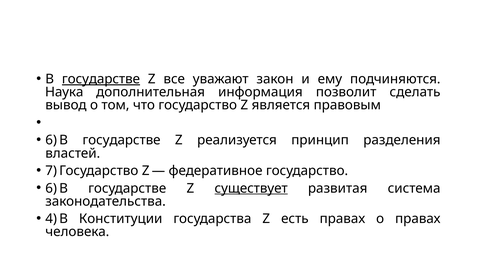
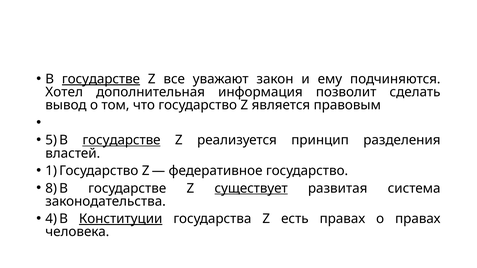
Наука: Наука -> Хотел
6 at (51, 140): 6 -> 5
государстве at (122, 140) underline: none -> present
7: 7 -> 1
6 at (51, 188): 6 -> 8
Конституции underline: none -> present
